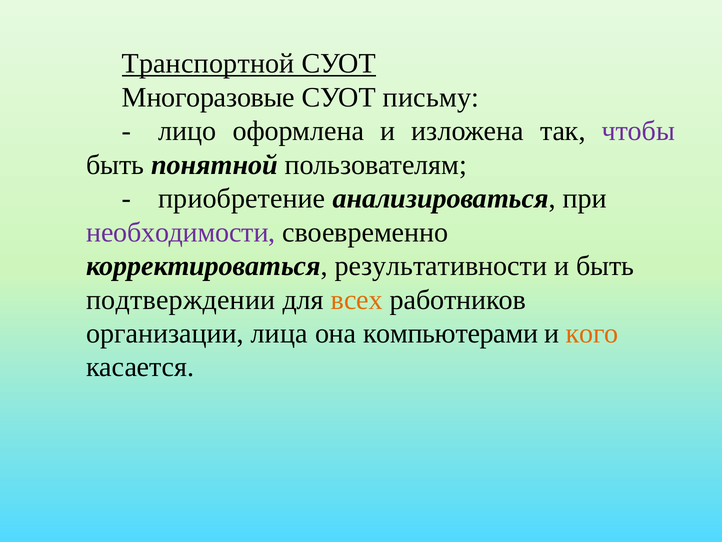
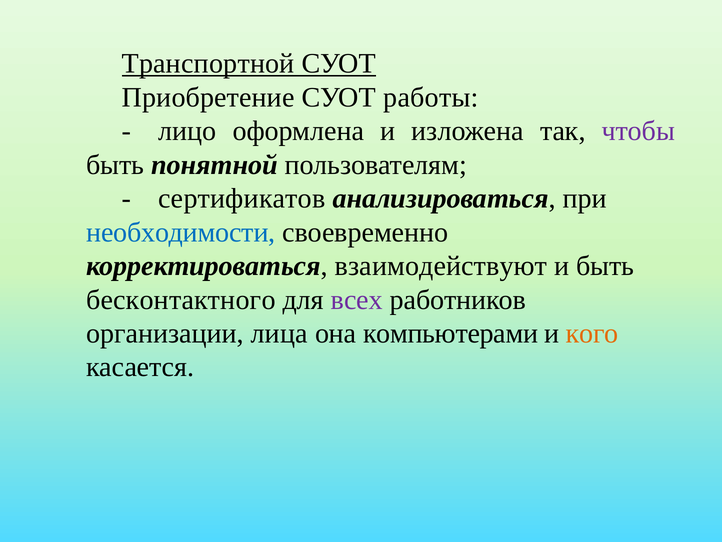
Многоразовые: Многоразовые -> Приобретение
письму: письму -> работы
приобретение: приобретение -> сертификатов
необходимости colour: purple -> blue
результативности: результативности -> взаимодействуют
подтверждении: подтверждении -> бесконтактного
всех colour: orange -> purple
